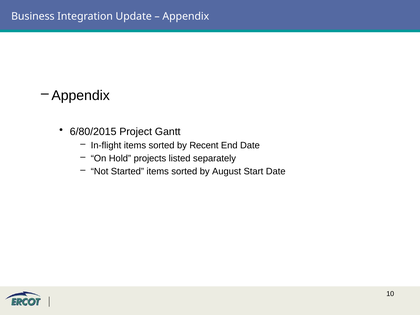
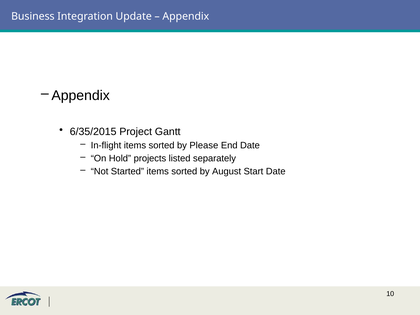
6/80/2015: 6/80/2015 -> 6/35/2015
Recent: Recent -> Please
